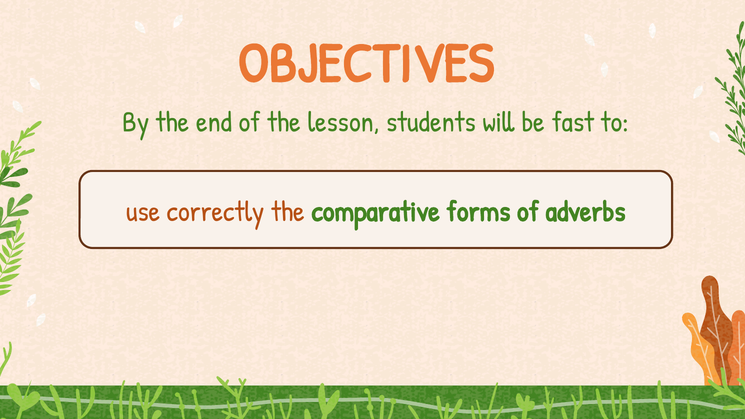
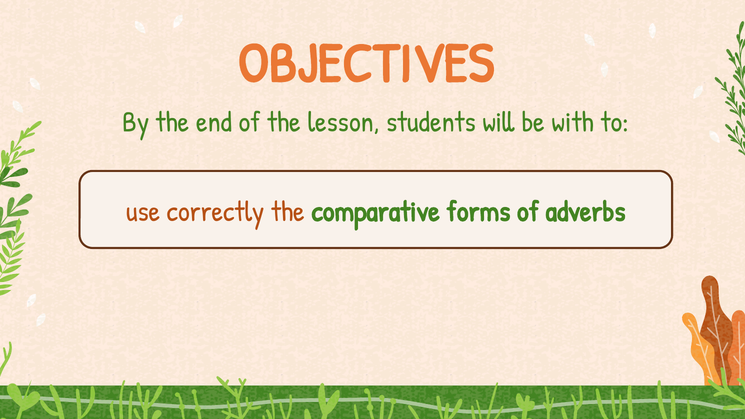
fast: fast -> with
